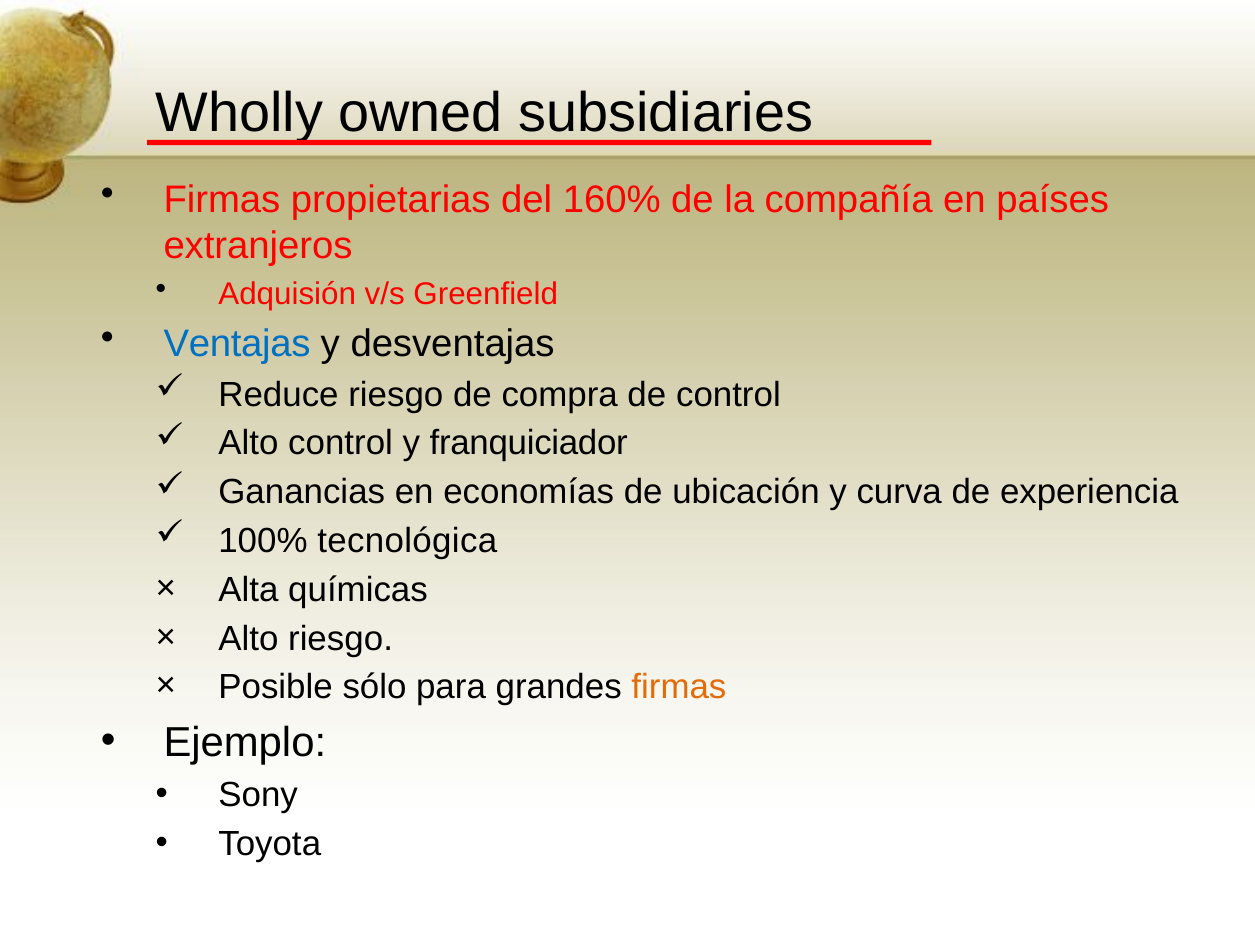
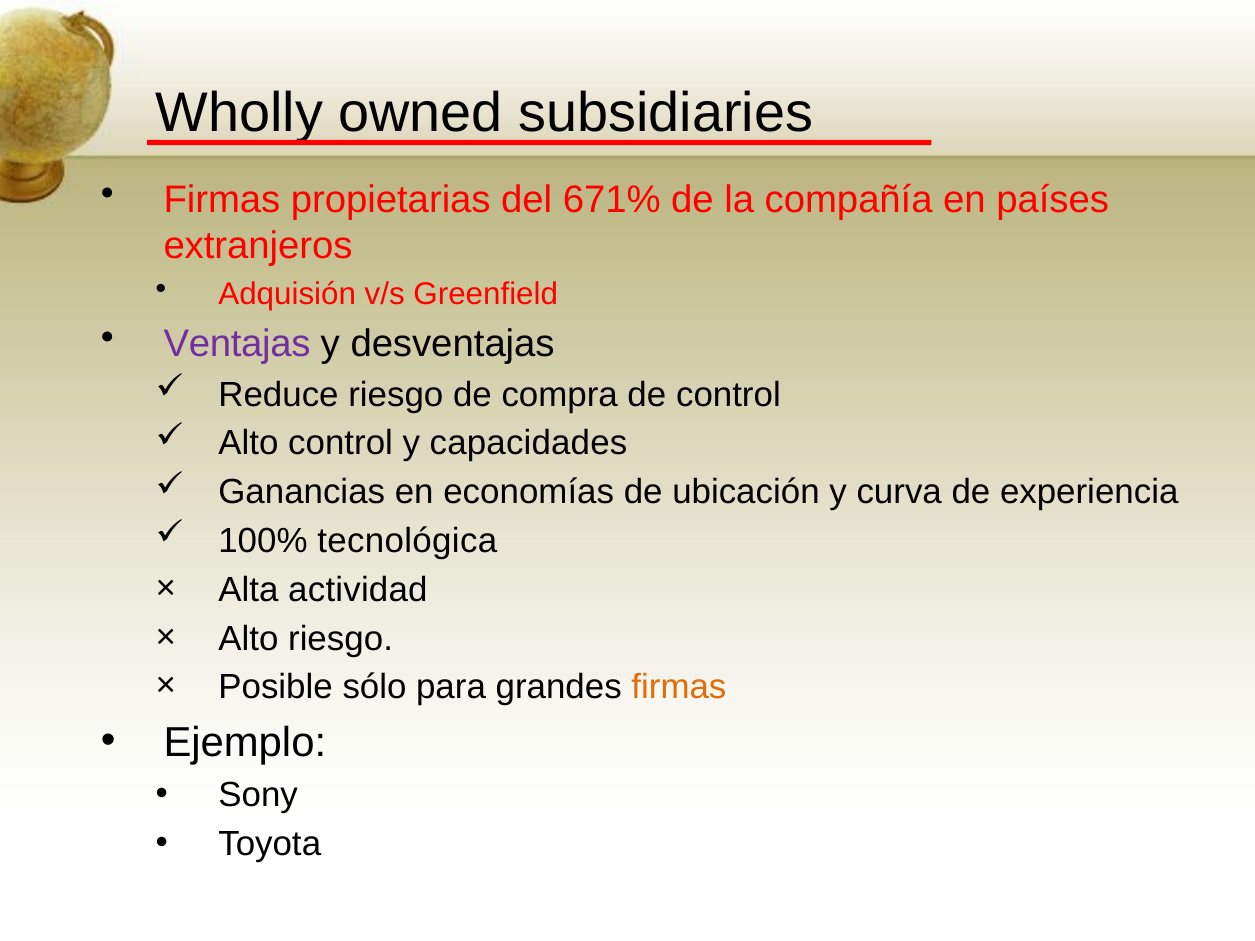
160%: 160% -> 671%
Ventajas colour: blue -> purple
franquiciador: franquiciador -> capacidades
químicas: químicas -> actividad
